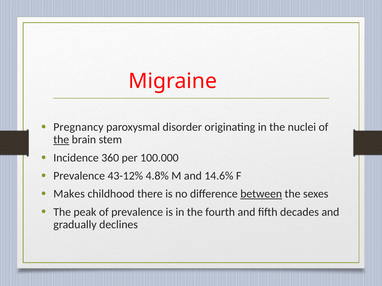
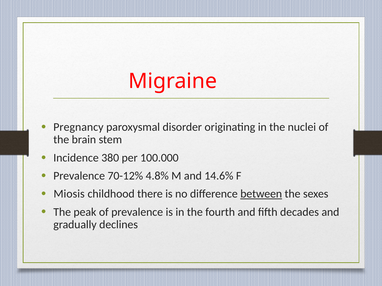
the at (61, 140) underline: present -> none
360: 360 -> 380
43-12%: 43-12% -> 70-12%
Makes: Makes -> Miosis
